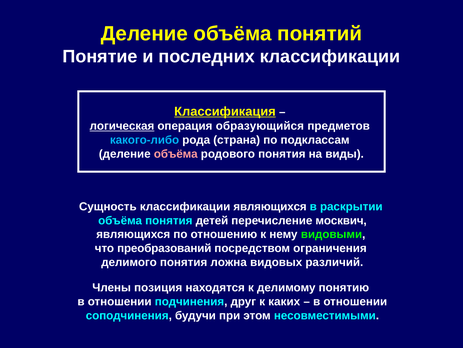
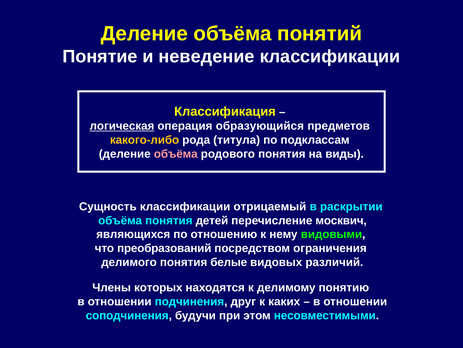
последних: последних -> неведение
Классификация underline: present -> none
какого-либо colour: light blue -> yellow
страна: страна -> титула
классификации являющихся: являющихся -> отрицаемый
ложна: ложна -> белые
позиция: позиция -> которых
